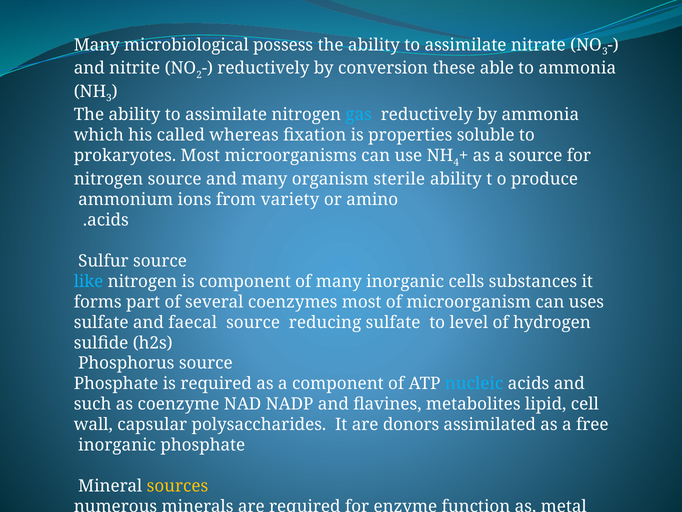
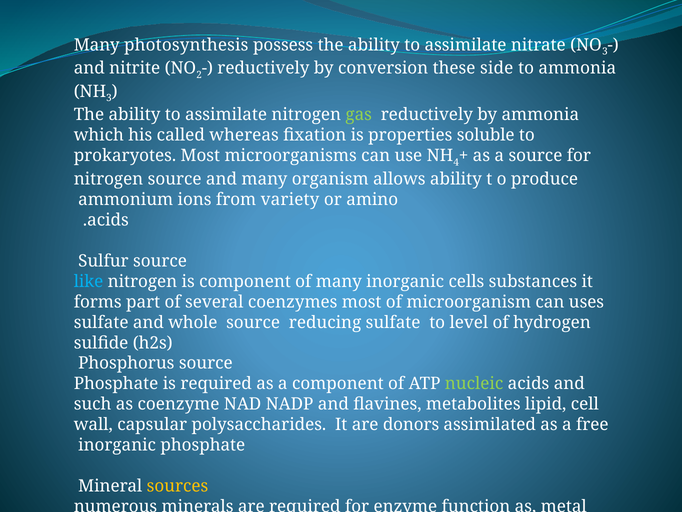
microbiological: microbiological -> photosynthesis
able: able -> side
gas colour: light blue -> light green
sterile: sterile -> allows
faecal: faecal -> whole
nucleic colour: light blue -> light green
